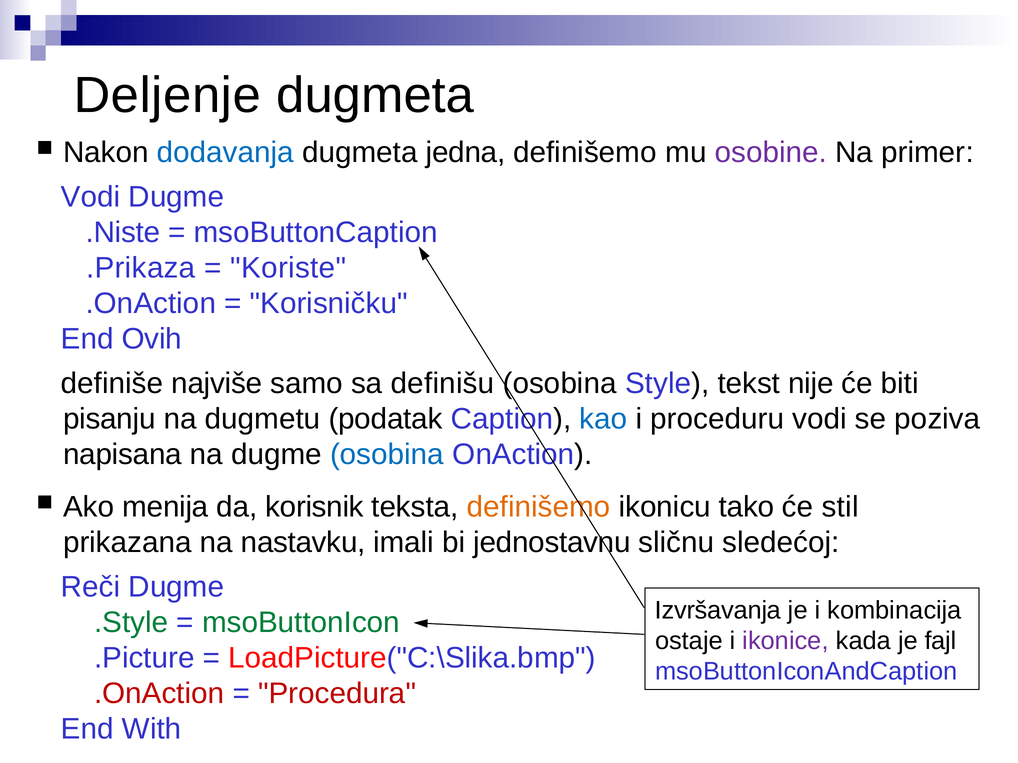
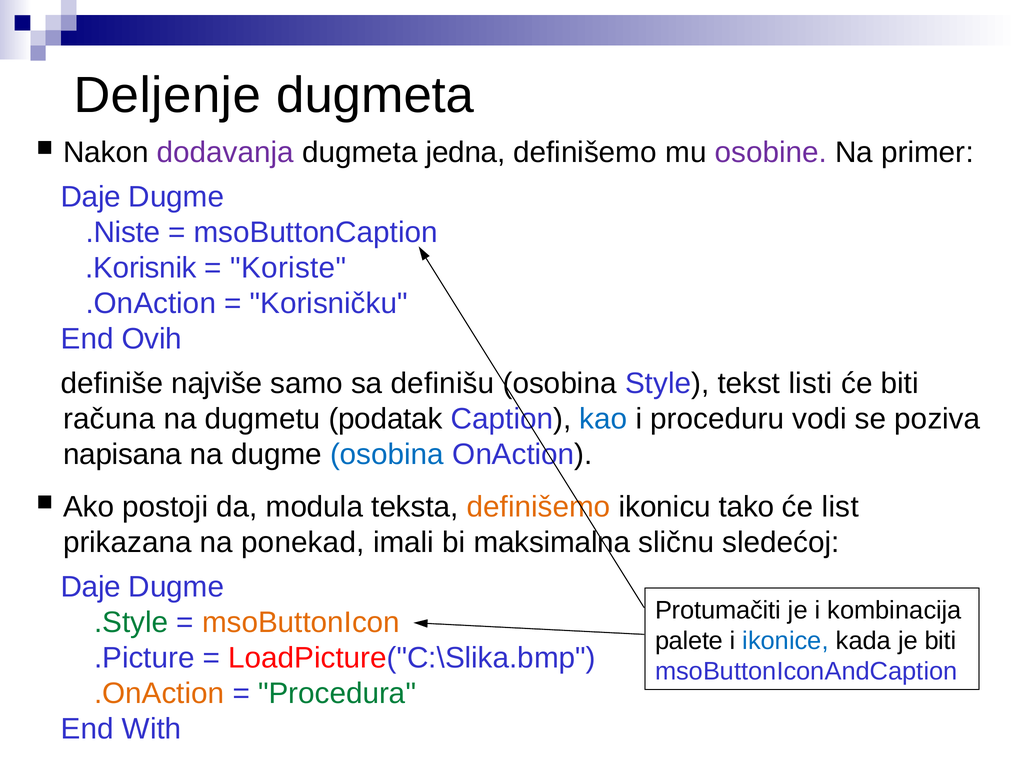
dodavanja colour: blue -> purple
Vodi at (91, 197): Vodi -> Daje
.Prikaza: .Prikaza -> .Korisnik
nije: nije -> listi
pisanju: pisanju -> računa
menija: menija -> postoji
korisnik: korisnik -> modula
stil: stil -> list
nastavku: nastavku -> ponekad
jednostavnu: jednostavnu -> maksimalna
Reči at (91, 587): Reči -> Daje
Izvršavanja: Izvršavanja -> Protumačiti
msoButtonIcon colour: green -> orange
ostaje: ostaje -> palete
ikonice colour: purple -> blue
je fajl: fajl -> biti
.OnAction at (159, 694) colour: red -> orange
Procedura colour: red -> green
